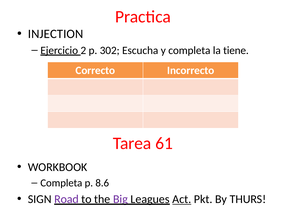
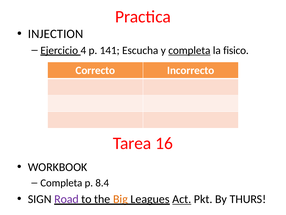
2: 2 -> 4
302: 302 -> 141
completa at (189, 50) underline: none -> present
tiene: tiene -> fisico
61: 61 -> 16
8.6: 8.6 -> 8.4
Big colour: purple -> orange
